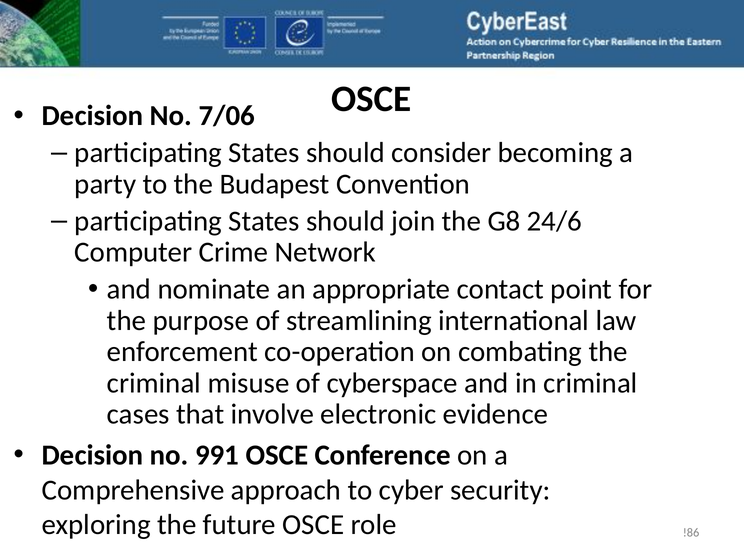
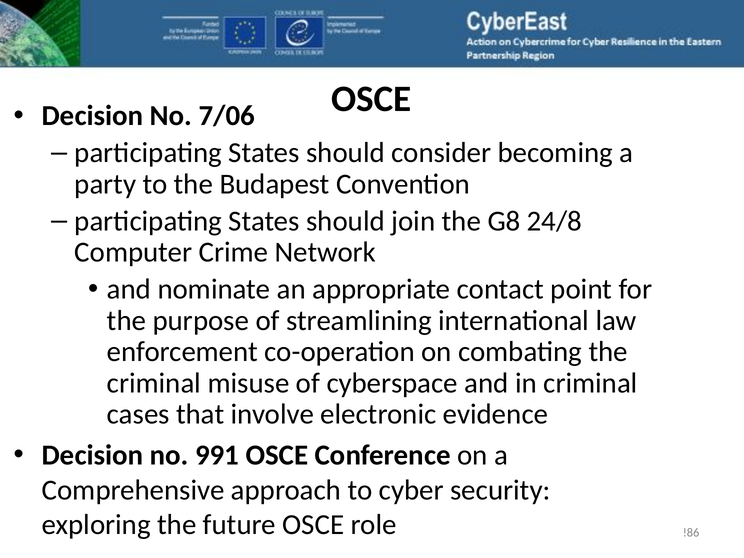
24/6: 24/6 -> 24/8
